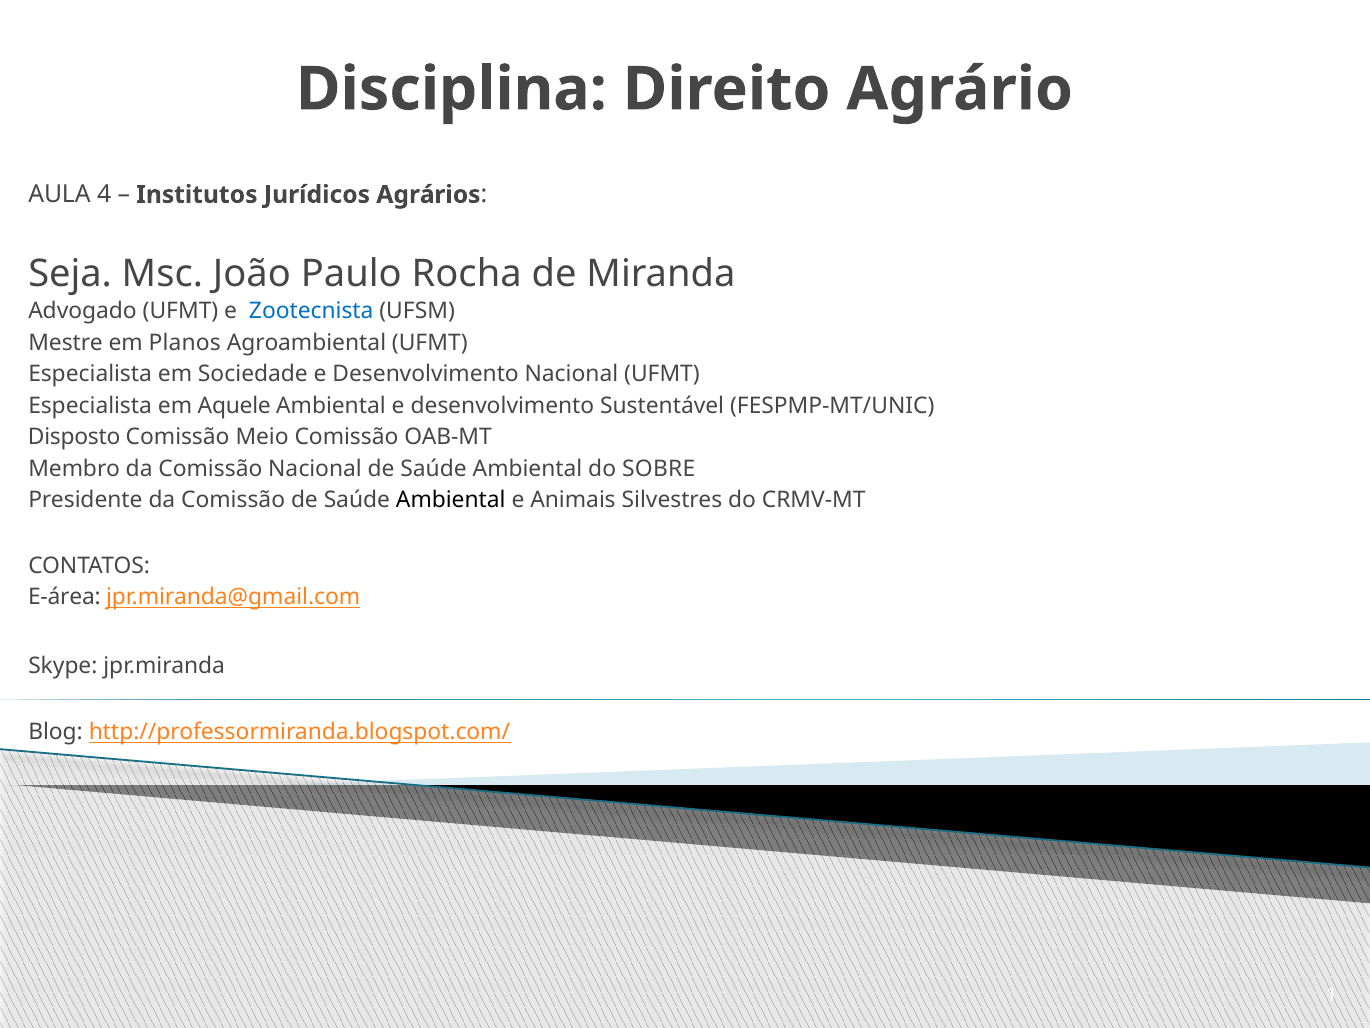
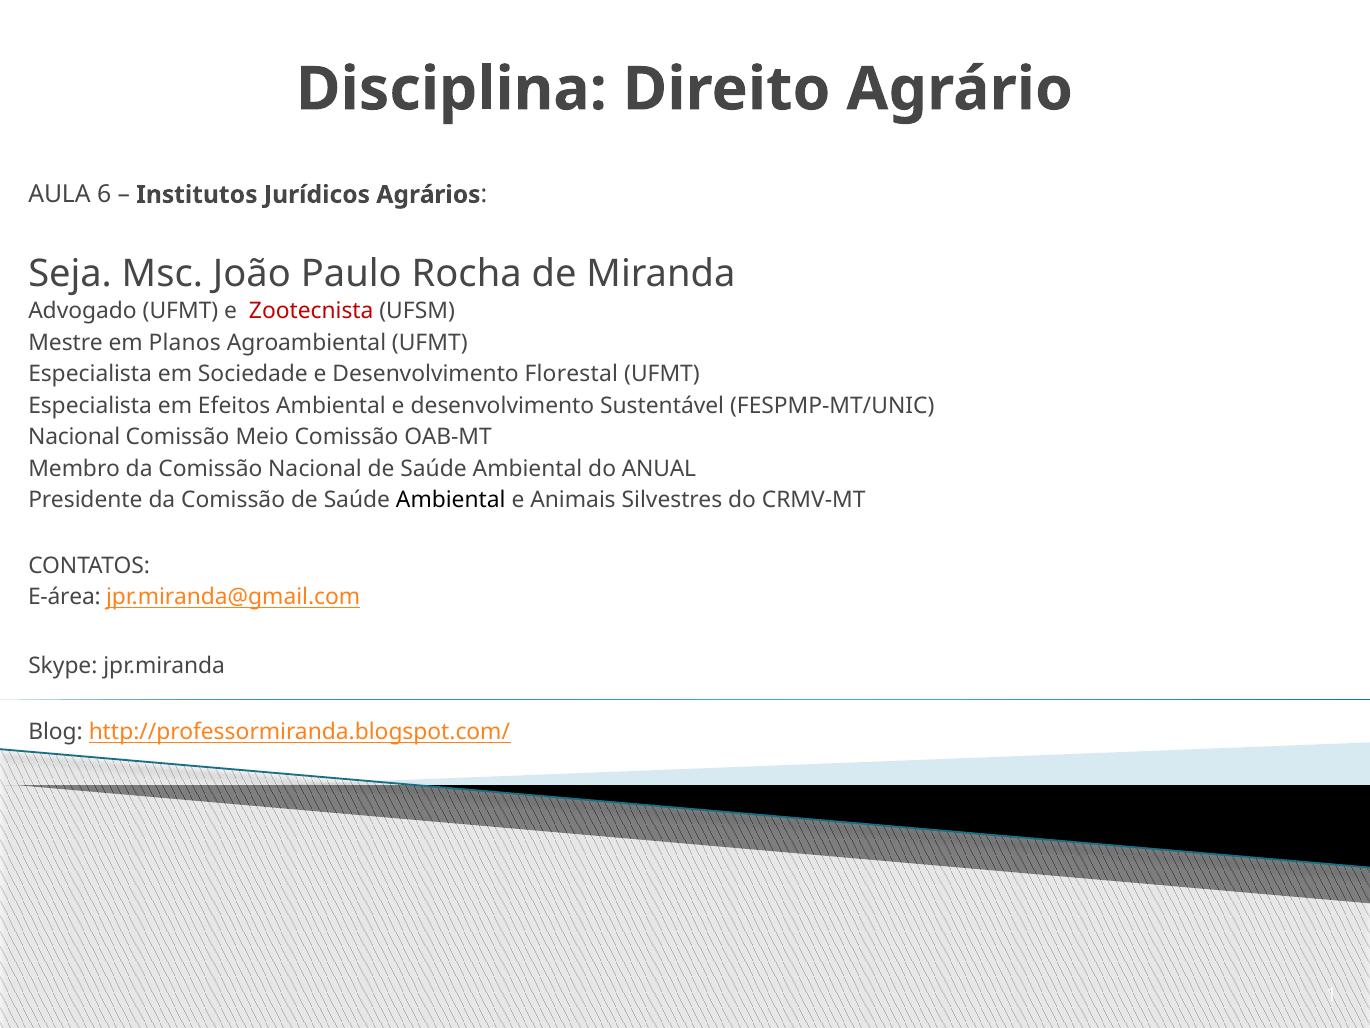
4: 4 -> 6
Zootecnista colour: blue -> red
Desenvolvimento Nacional: Nacional -> Florestal
Aquele: Aquele -> Efeitos
Disposto at (74, 437): Disposto -> Nacional
SOBRE: SOBRE -> ANUAL
